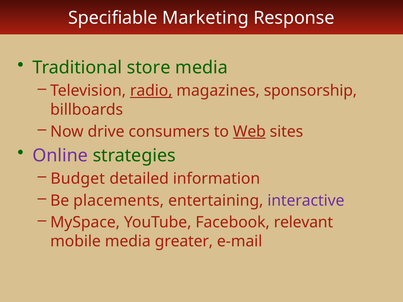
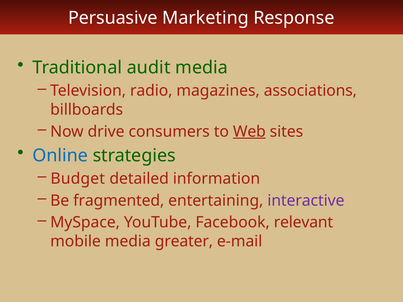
Specifiable: Specifiable -> Persuasive
store: store -> audit
radio underline: present -> none
sponsorship: sponsorship -> associations
Online colour: purple -> blue
placements: placements -> fragmented
